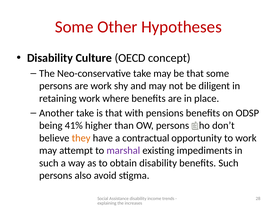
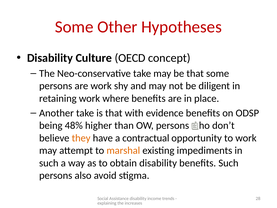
pensions: pensions -> evidence
41%: 41% -> 48%
marshal colour: purple -> orange
